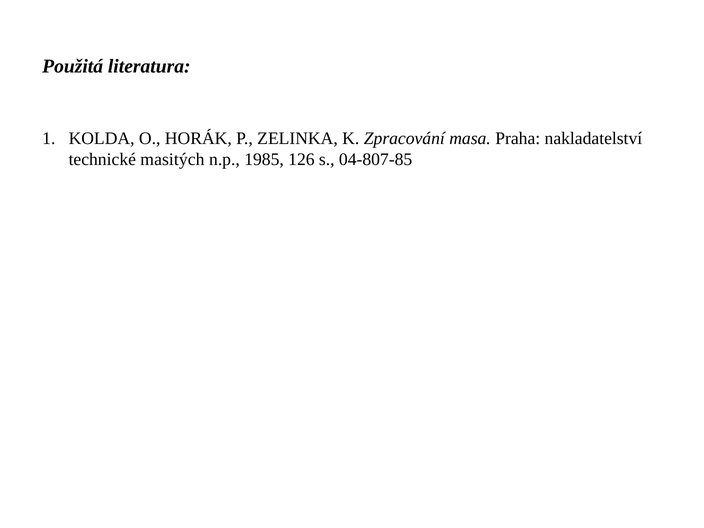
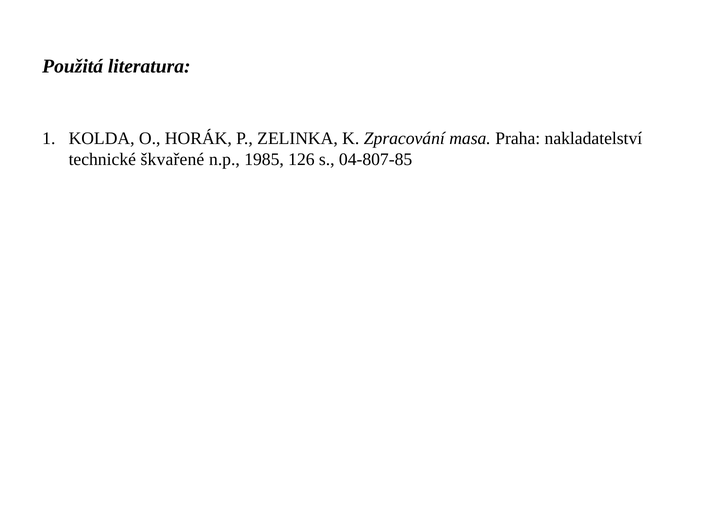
masitých: masitých -> škvařené
